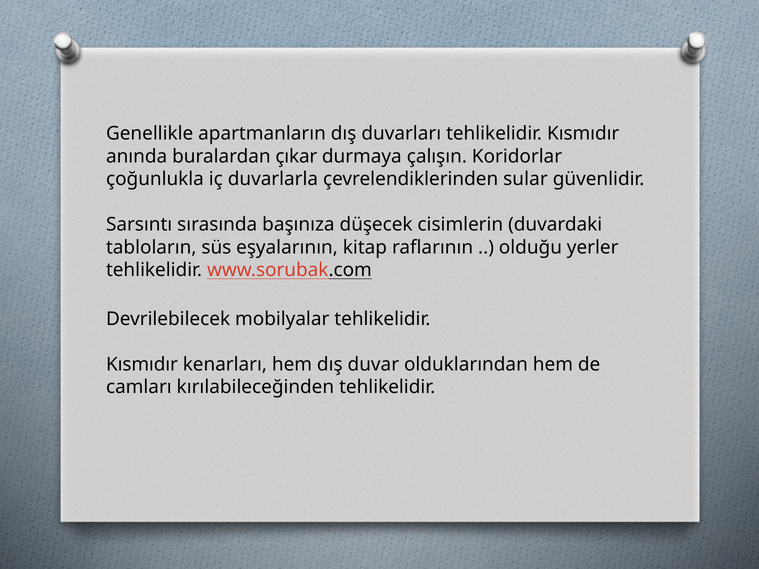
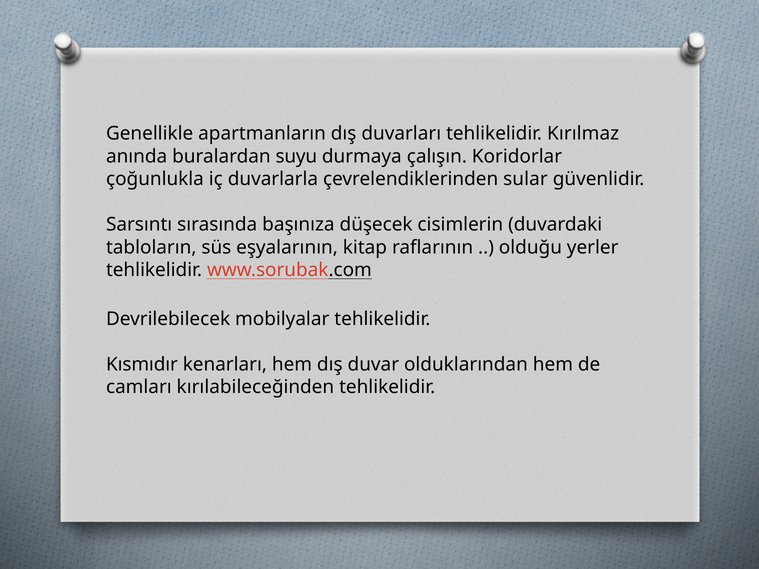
duvarları tehlikelidir Kısmıdır: Kısmıdır -> Kırılmaz
çıkar: çıkar -> suyu
